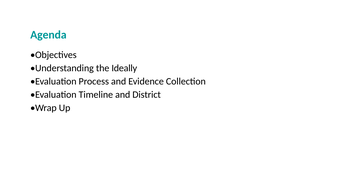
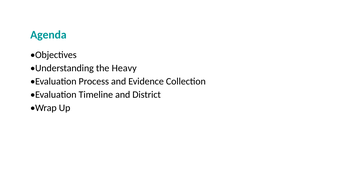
Ideally: Ideally -> Heavy
